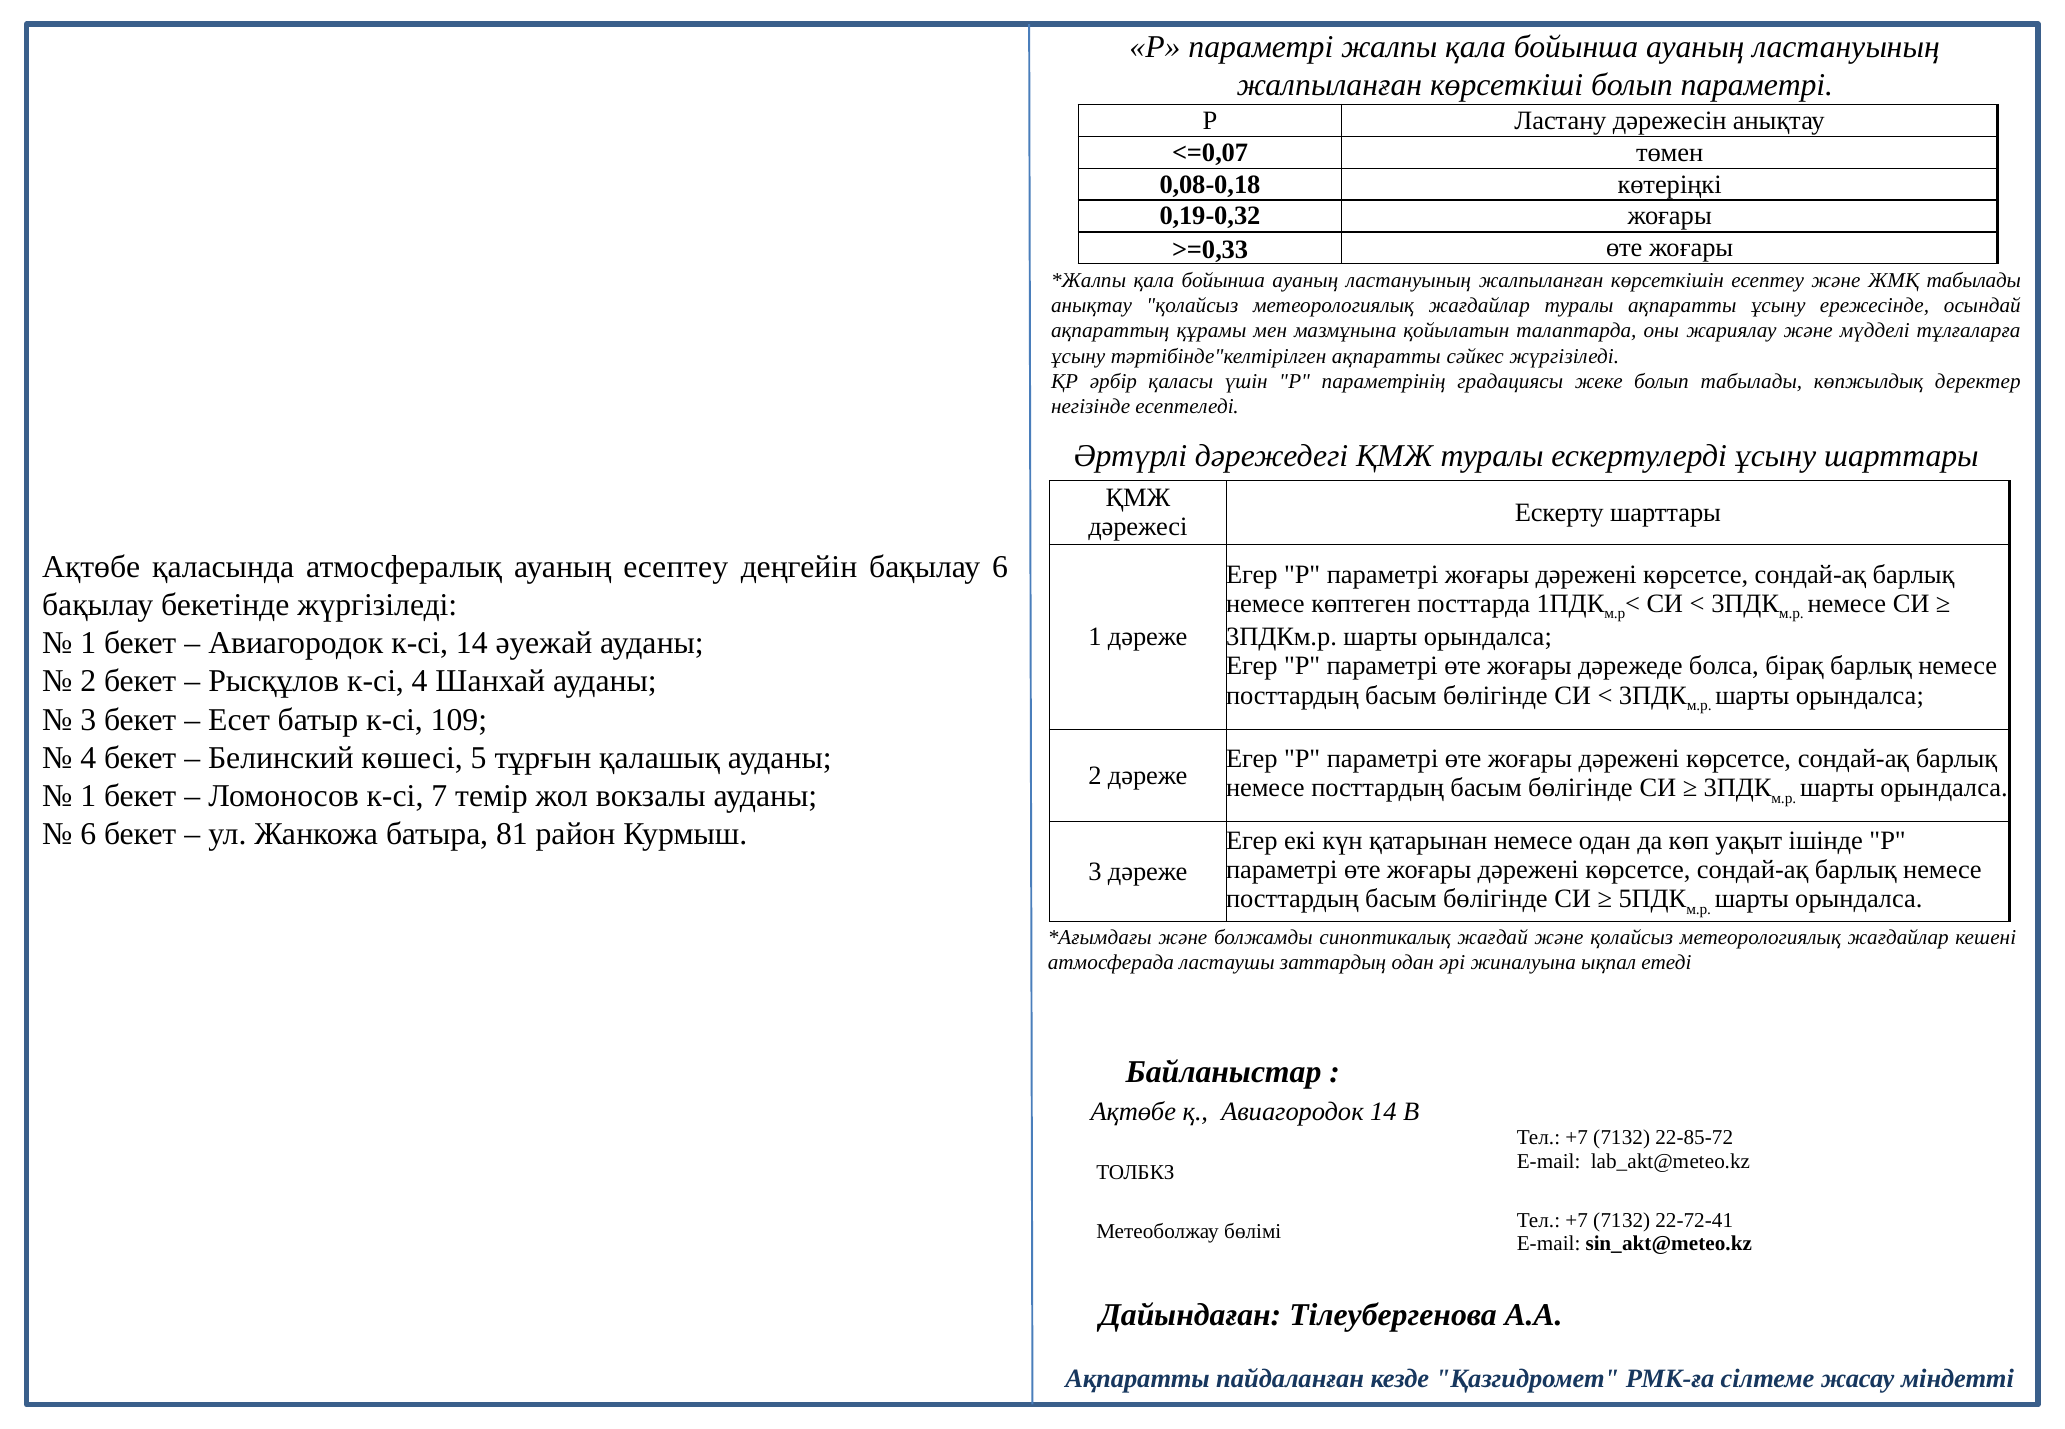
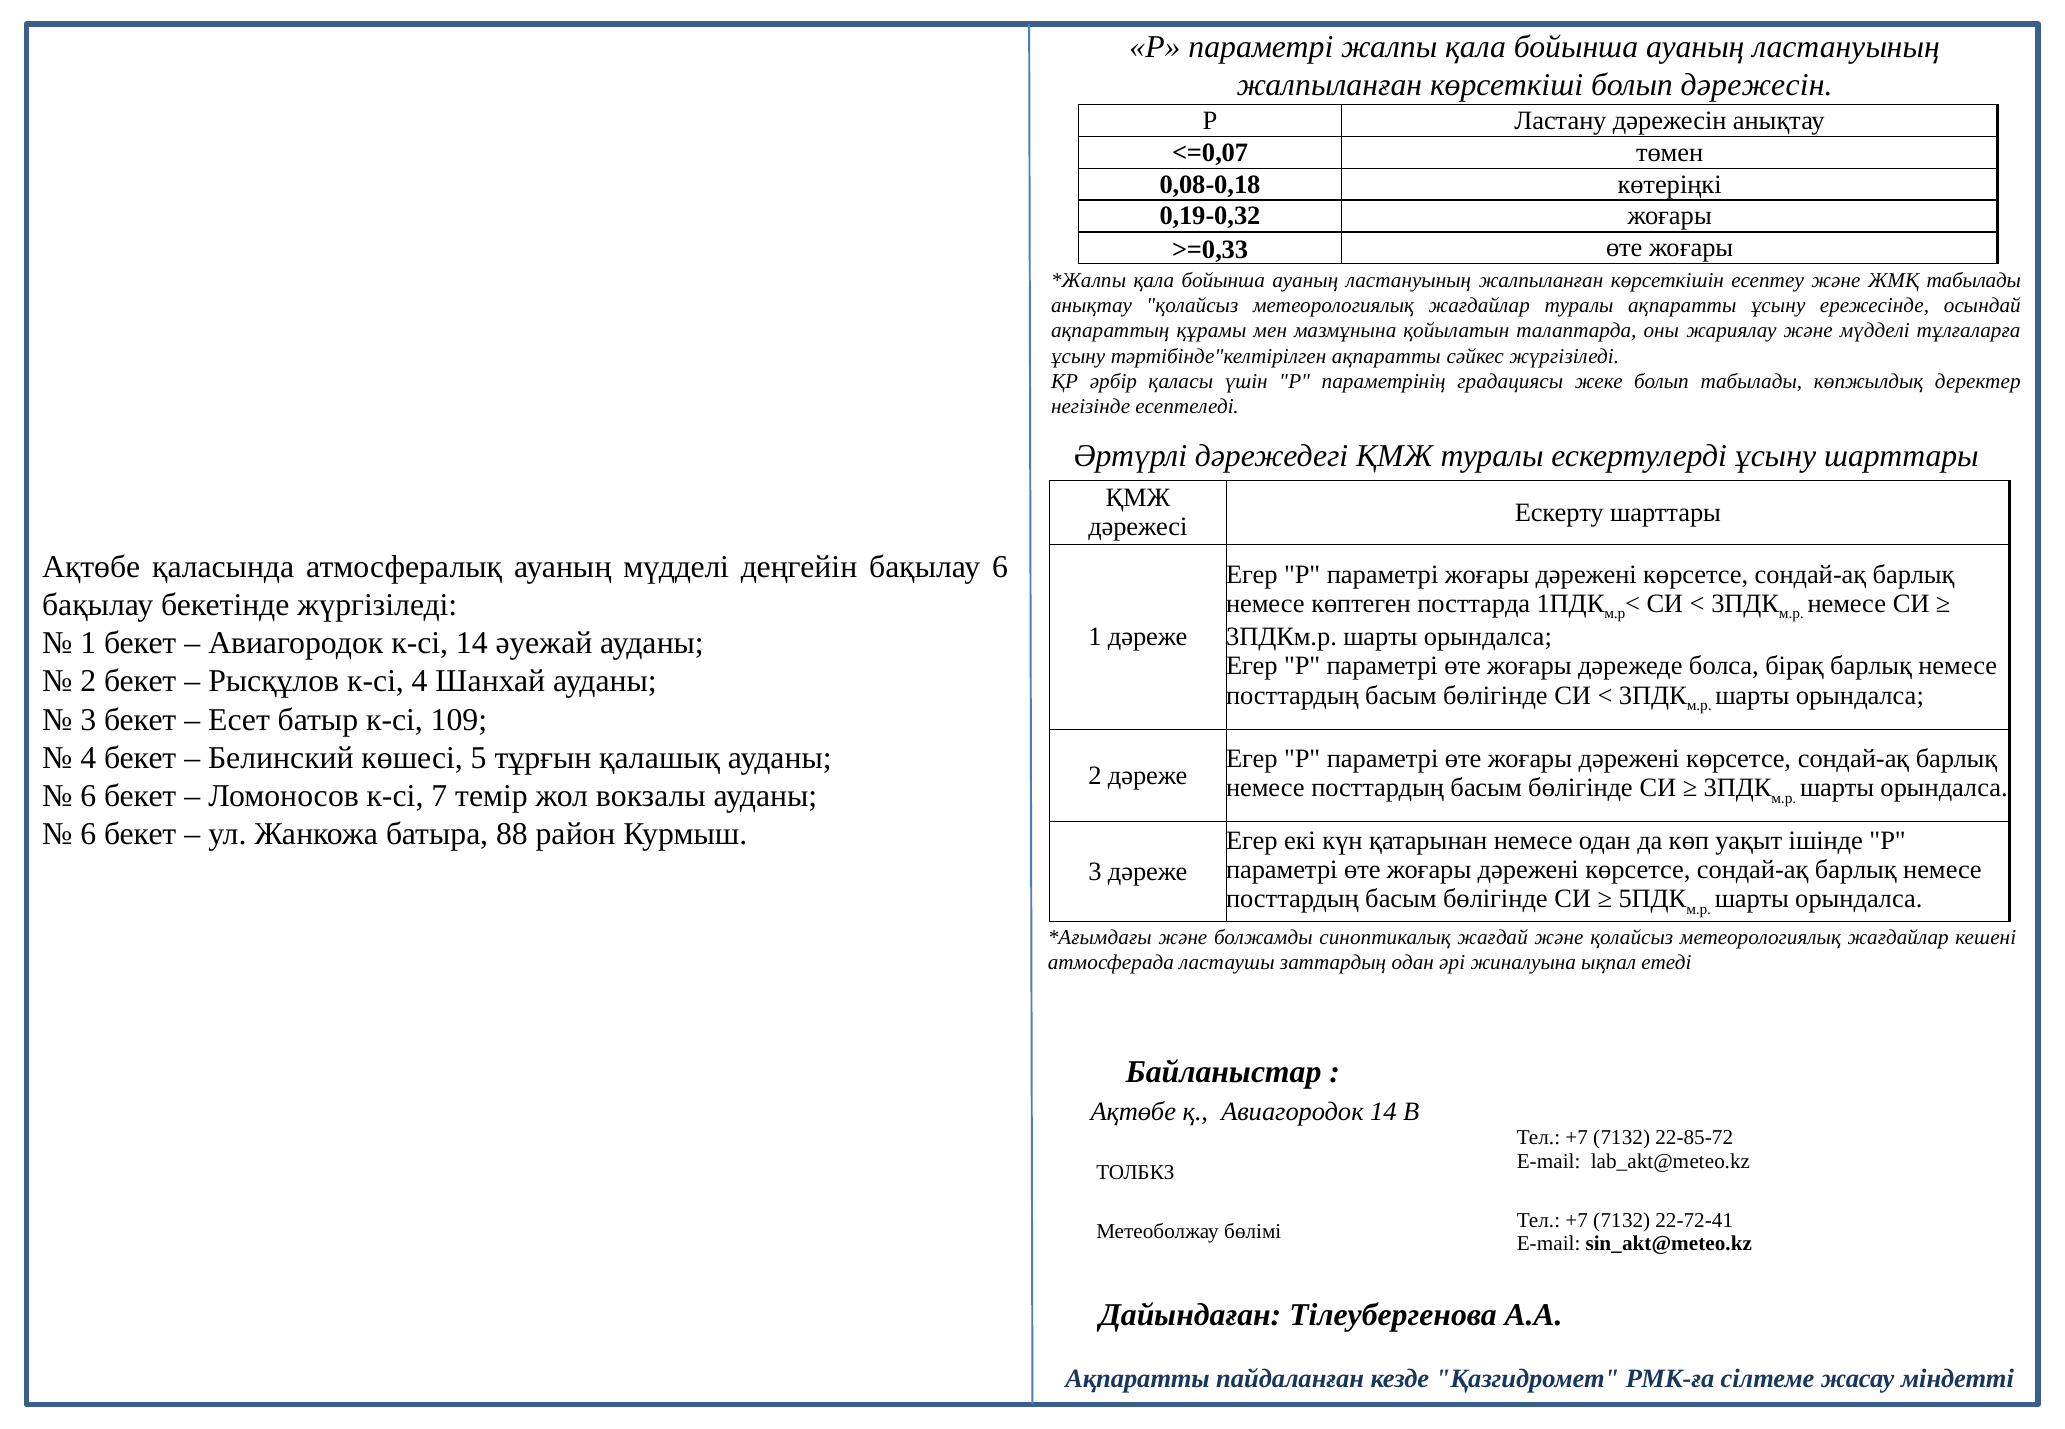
болып параметрі: параметрі -> дәрежесін
ауаның есептеу: есептеу -> мүдделі
1 at (88, 796): 1 -> 6
81: 81 -> 88
